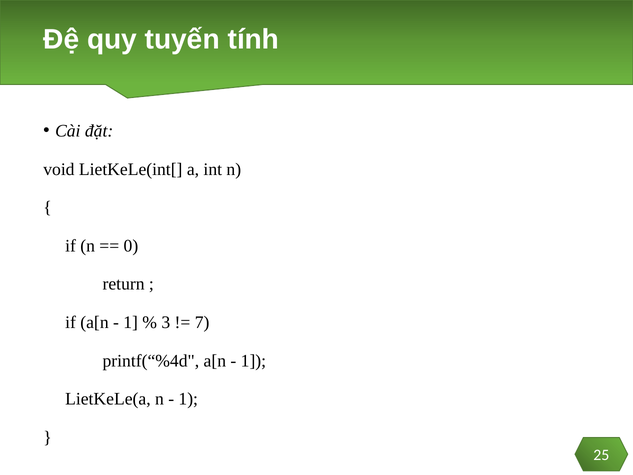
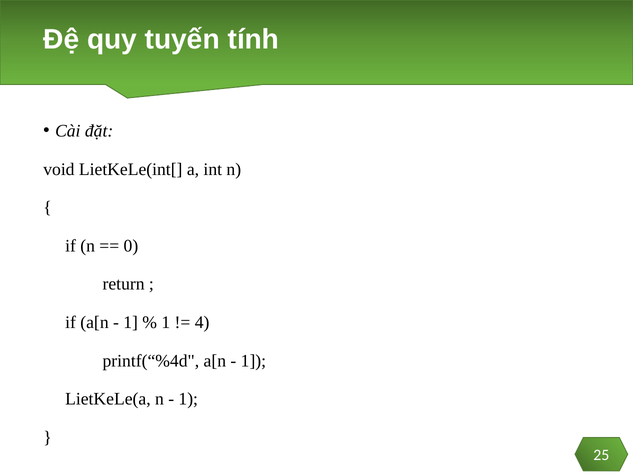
3 at (166, 322): 3 -> 1
7: 7 -> 4
